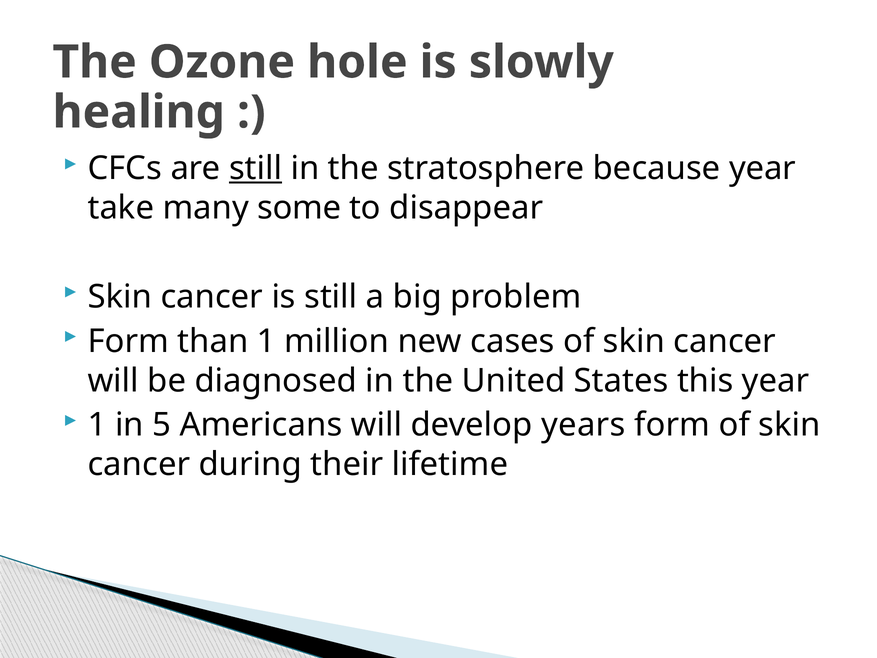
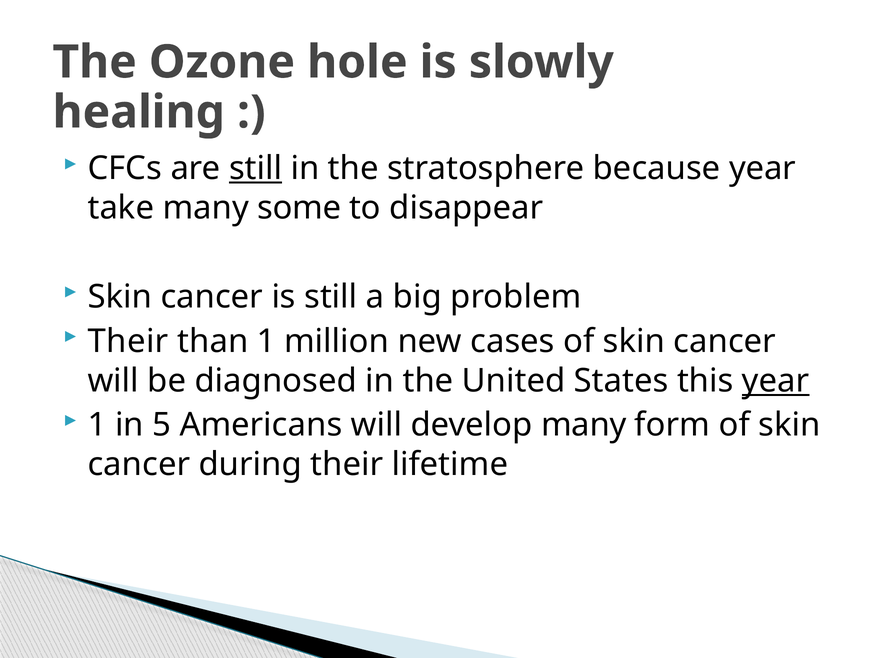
Form at (128, 341): Form -> Their
year at (776, 381) underline: none -> present
develop years: years -> many
